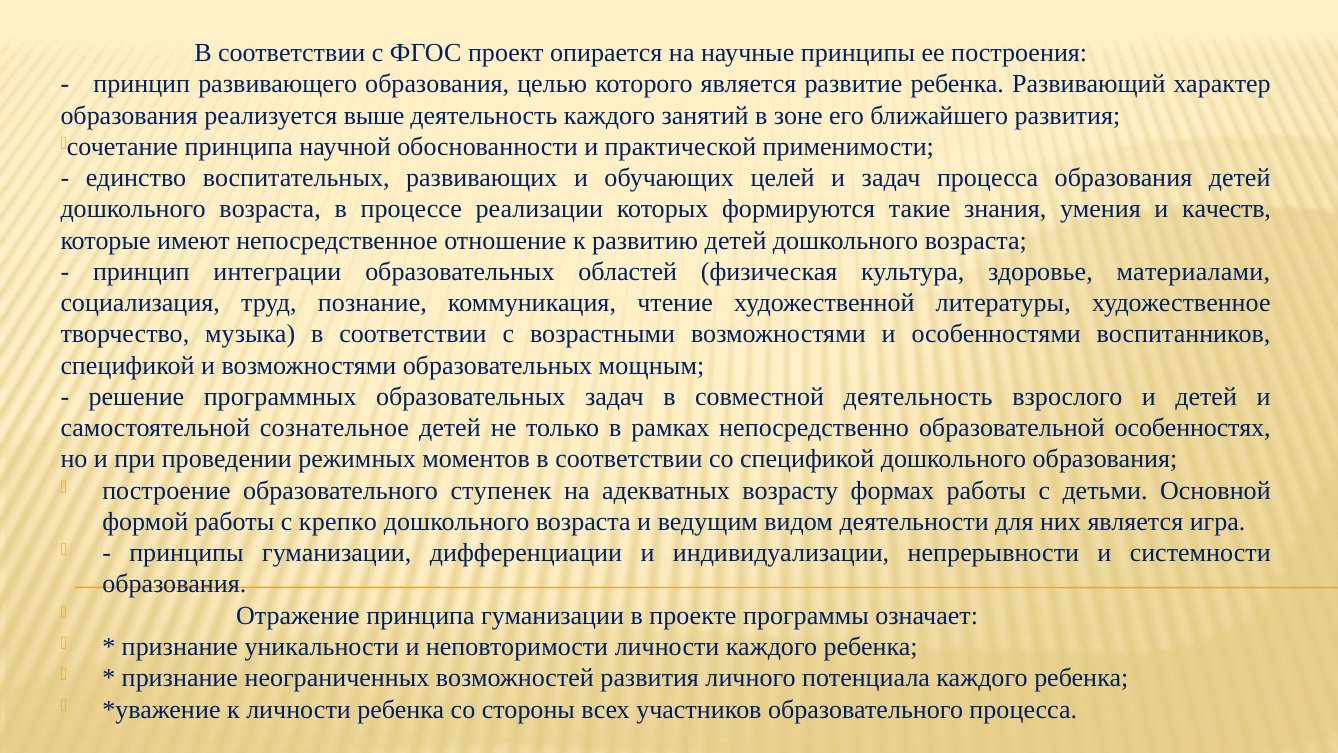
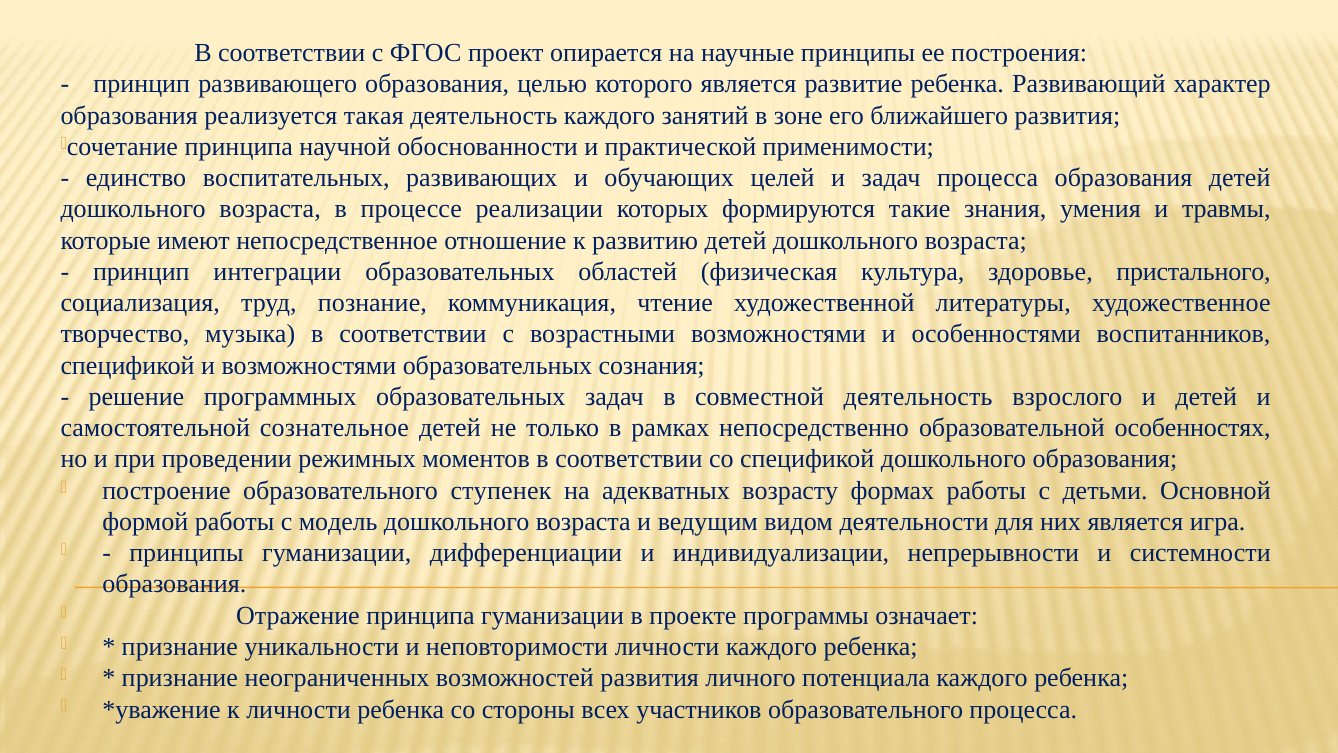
выше: выше -> такая
качеств: качеств -> травмы
материалами: материалами -> пристального
мощным: мощным -> сознания
крепко: крепко -> модель
